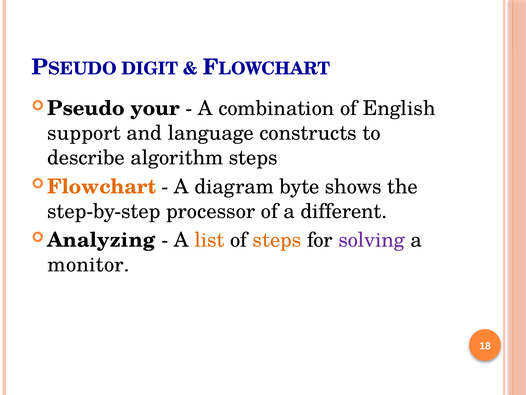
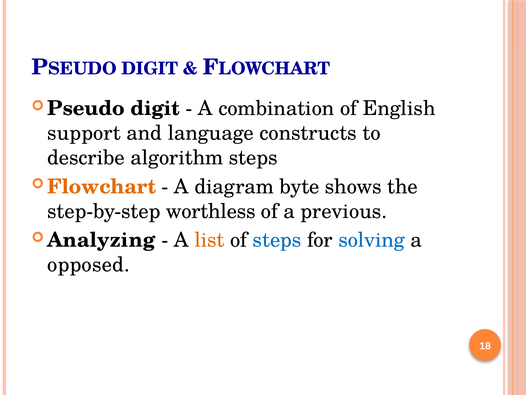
Pseudo your: your -> digit
processor: processor -> worthless
different: different -> previous
steps at (277, 240) colour: orange -> blue
solving colour: purple -> blue
monitor: monitor -> opposed
